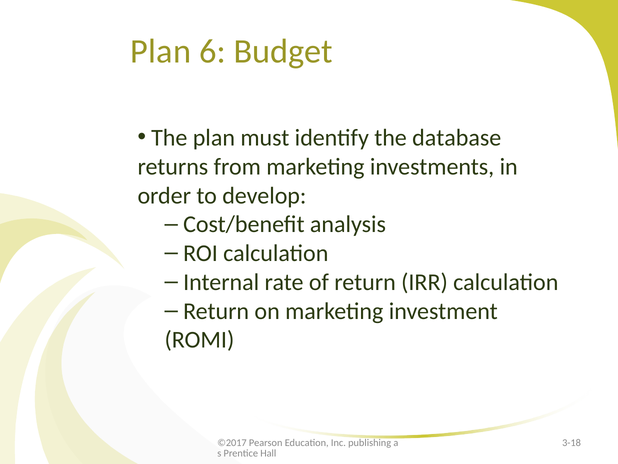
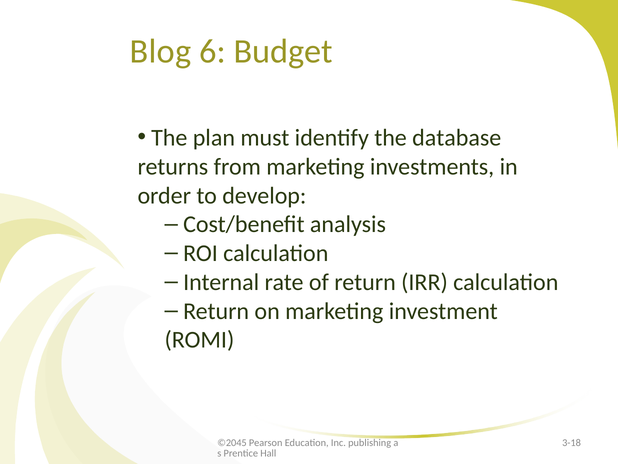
Plan at (161, 51): Plan -> Blog
©2017: ©2017 -> ©2045
